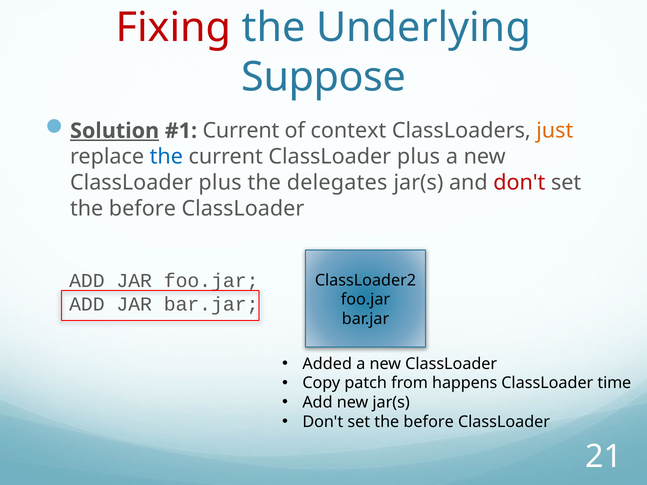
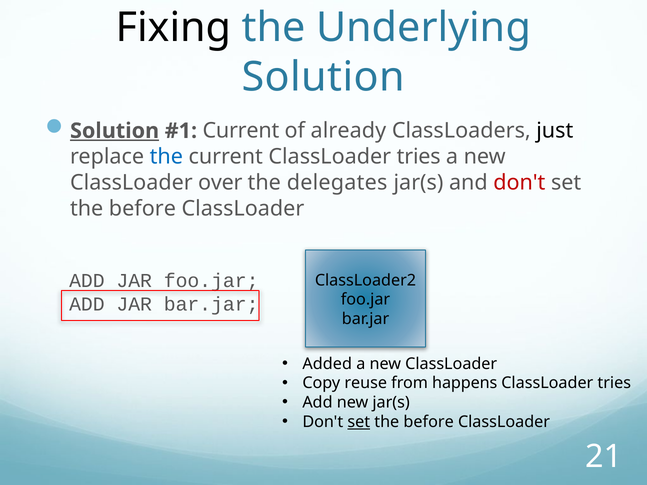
Fixing colour: red -> black
Suppose at (324, 77): Suppose -> Solution
context: context -> already
just colour: orange -> black
current ClassLoader plus: plus -> tries
plus at (220, 183): plus -> over
patch: patch -> reuse
time at (614, 383): time -> tries
set at (359, 422) underline: none -> present
